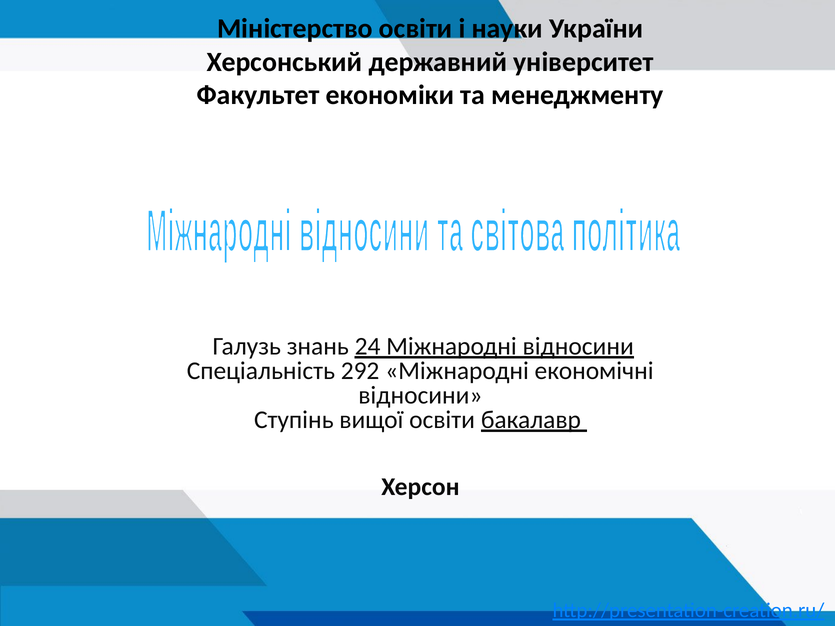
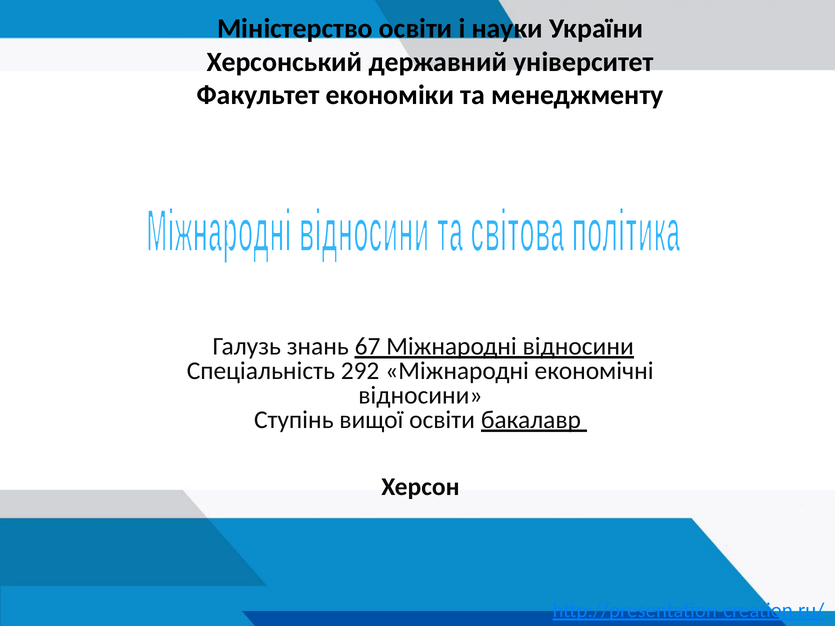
24: 24 -> 67
